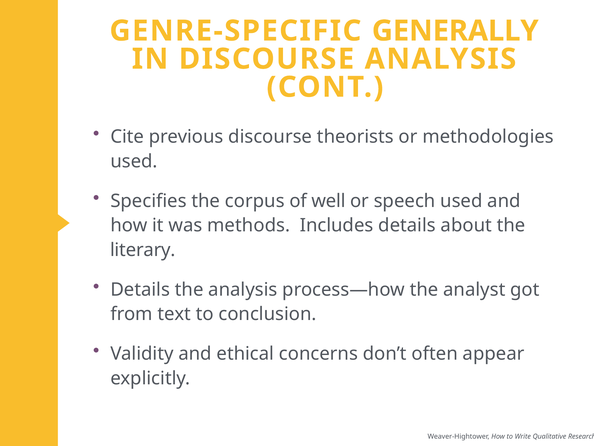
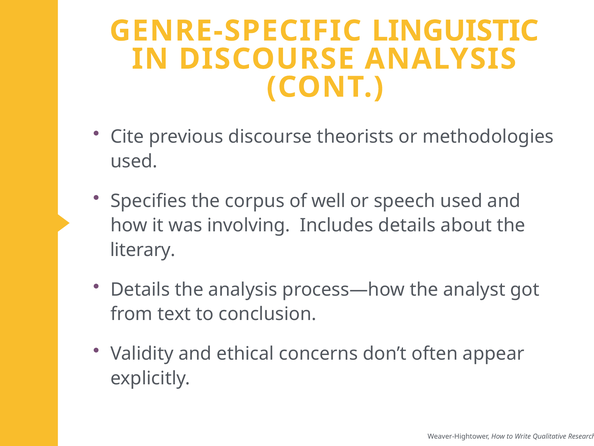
GENERALLY: GENERALLY -> LINGUISTIC
methods: methods -> involving
